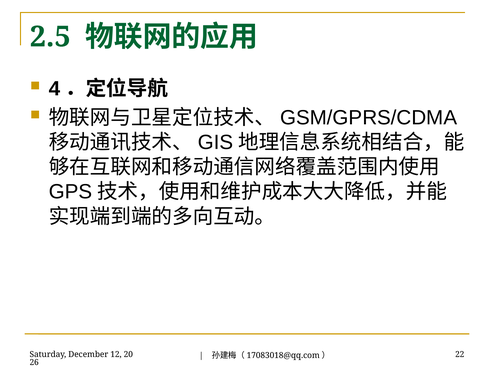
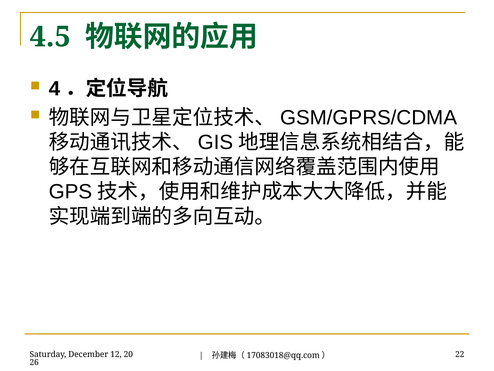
2.5: 2.5 -> 4.5
